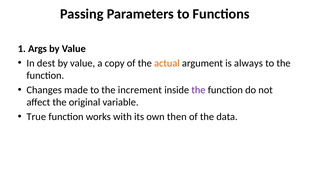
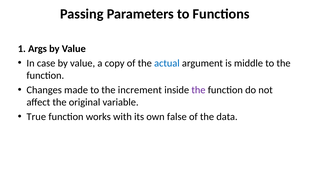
dest: dest -> case
actual colour: orange -> blue
always: always -> middle
then: then -> false
